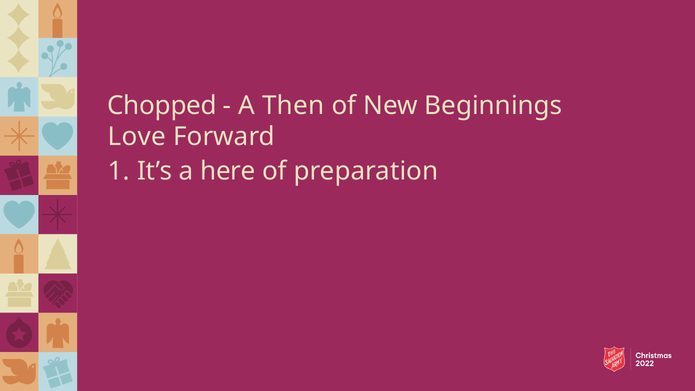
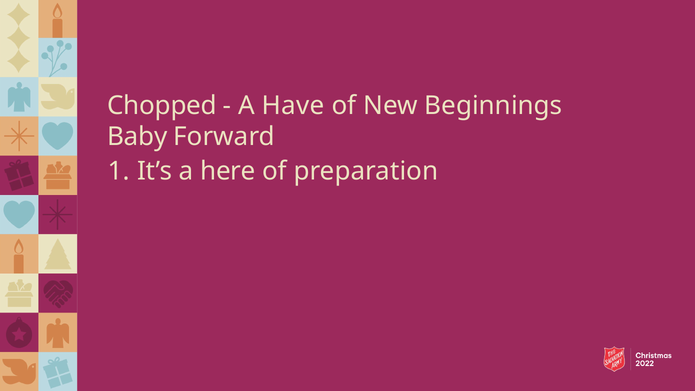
Then: Then -> Have
Love: Love -> Baby
